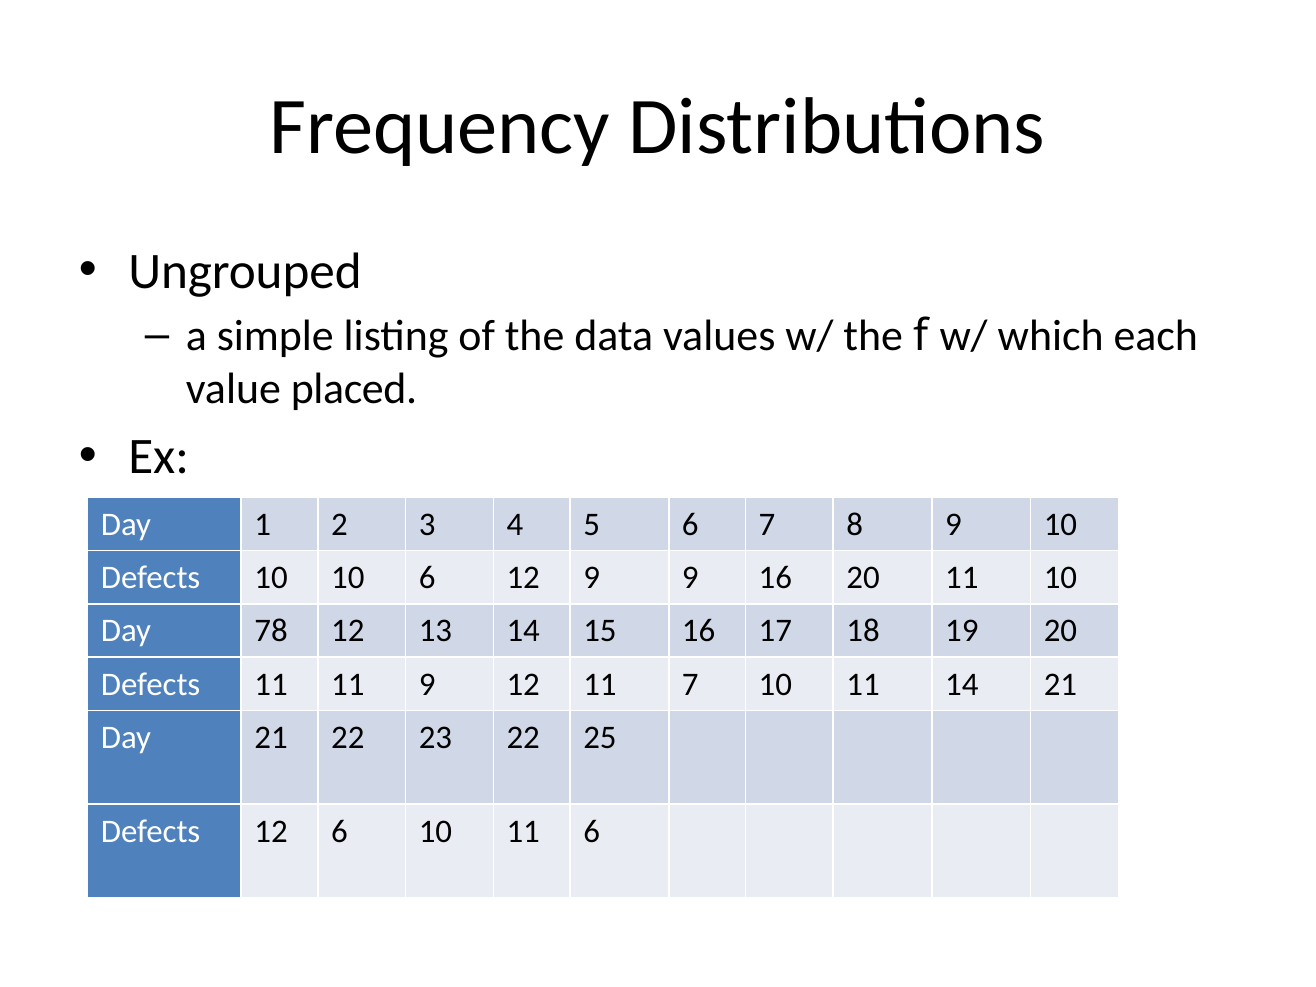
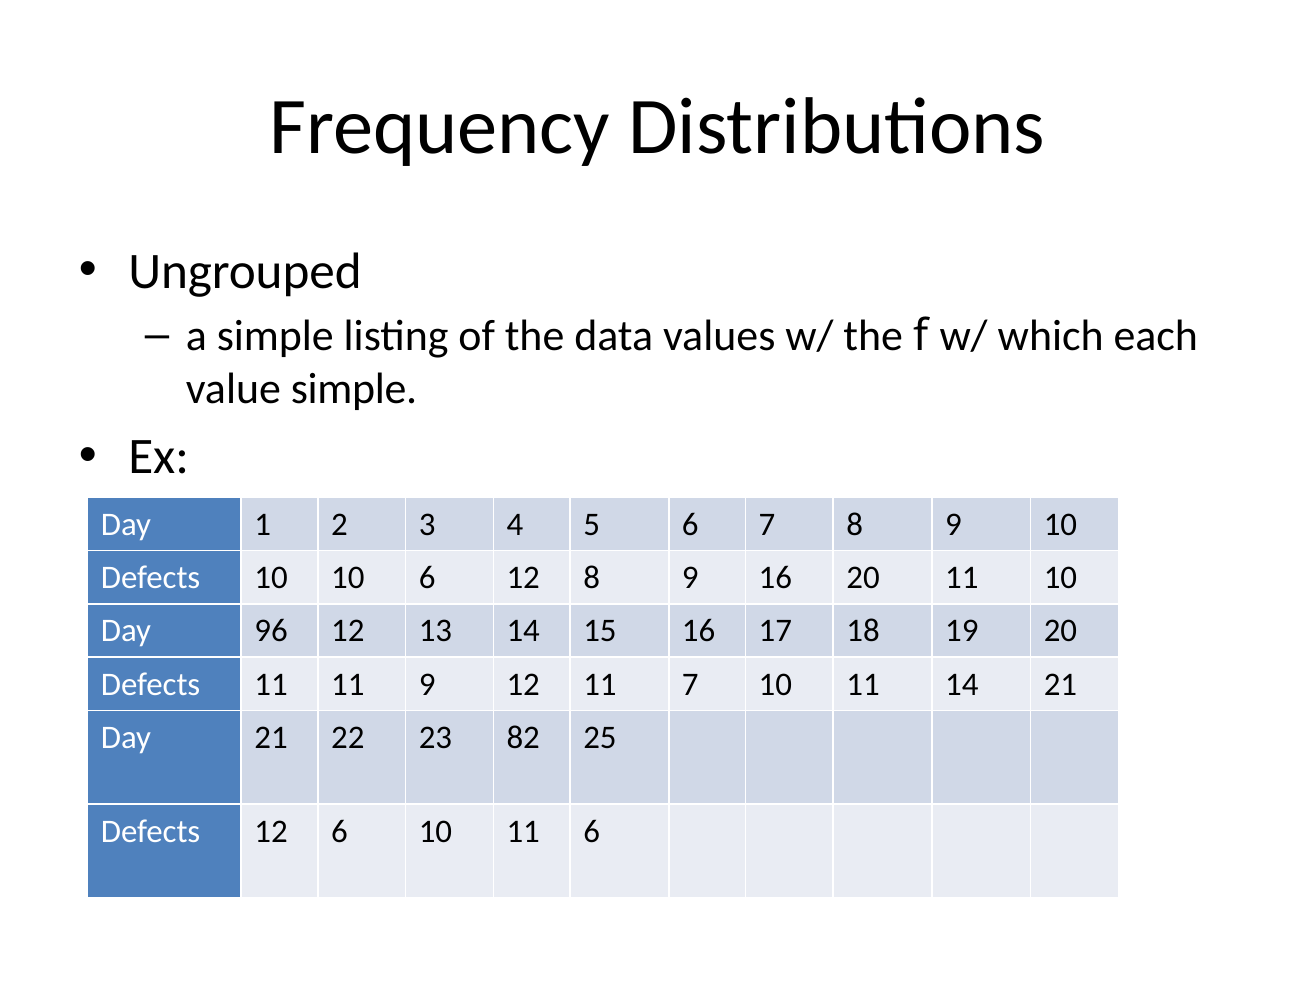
value placed: placed -> simple
12 9: 9 -> 8
78: 78 -> 96
23 22: 22 -> 82
